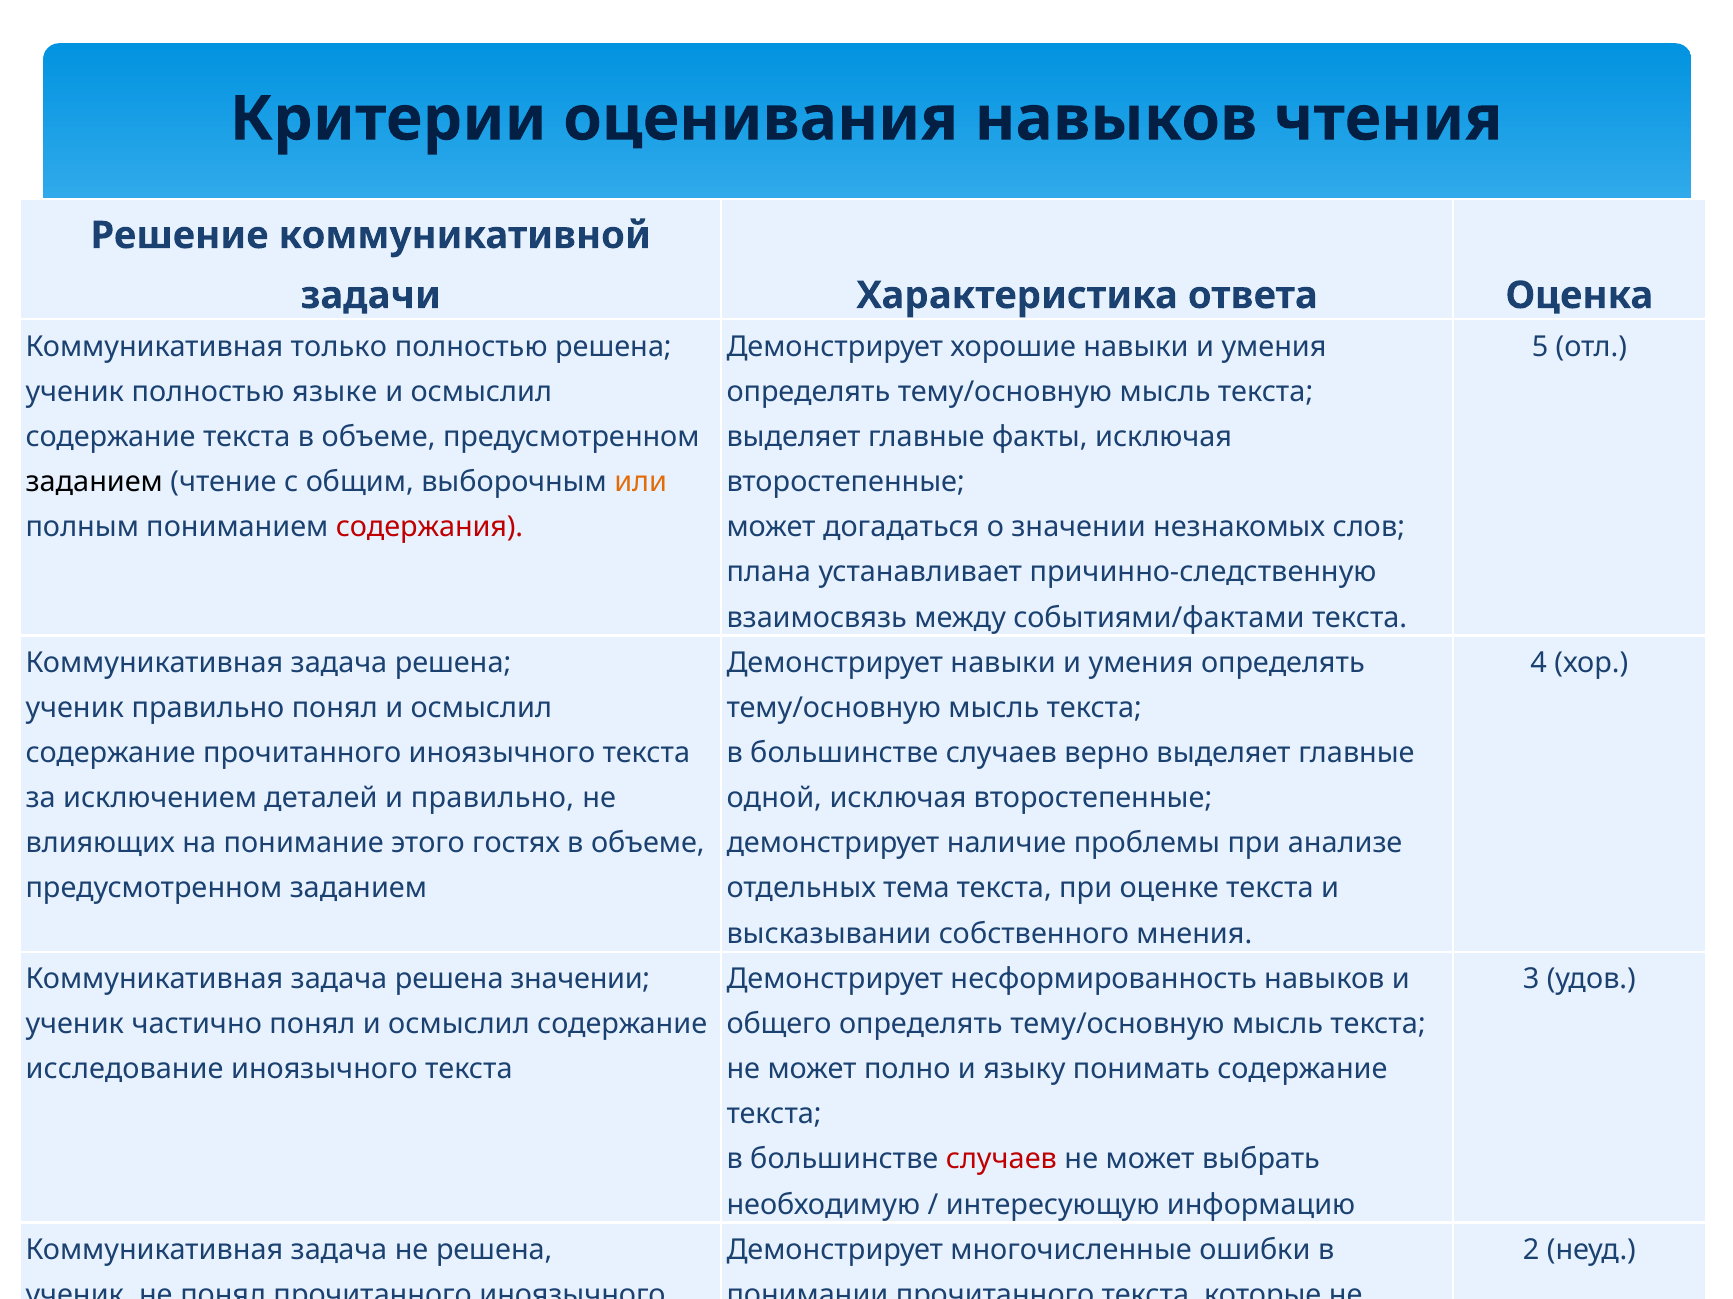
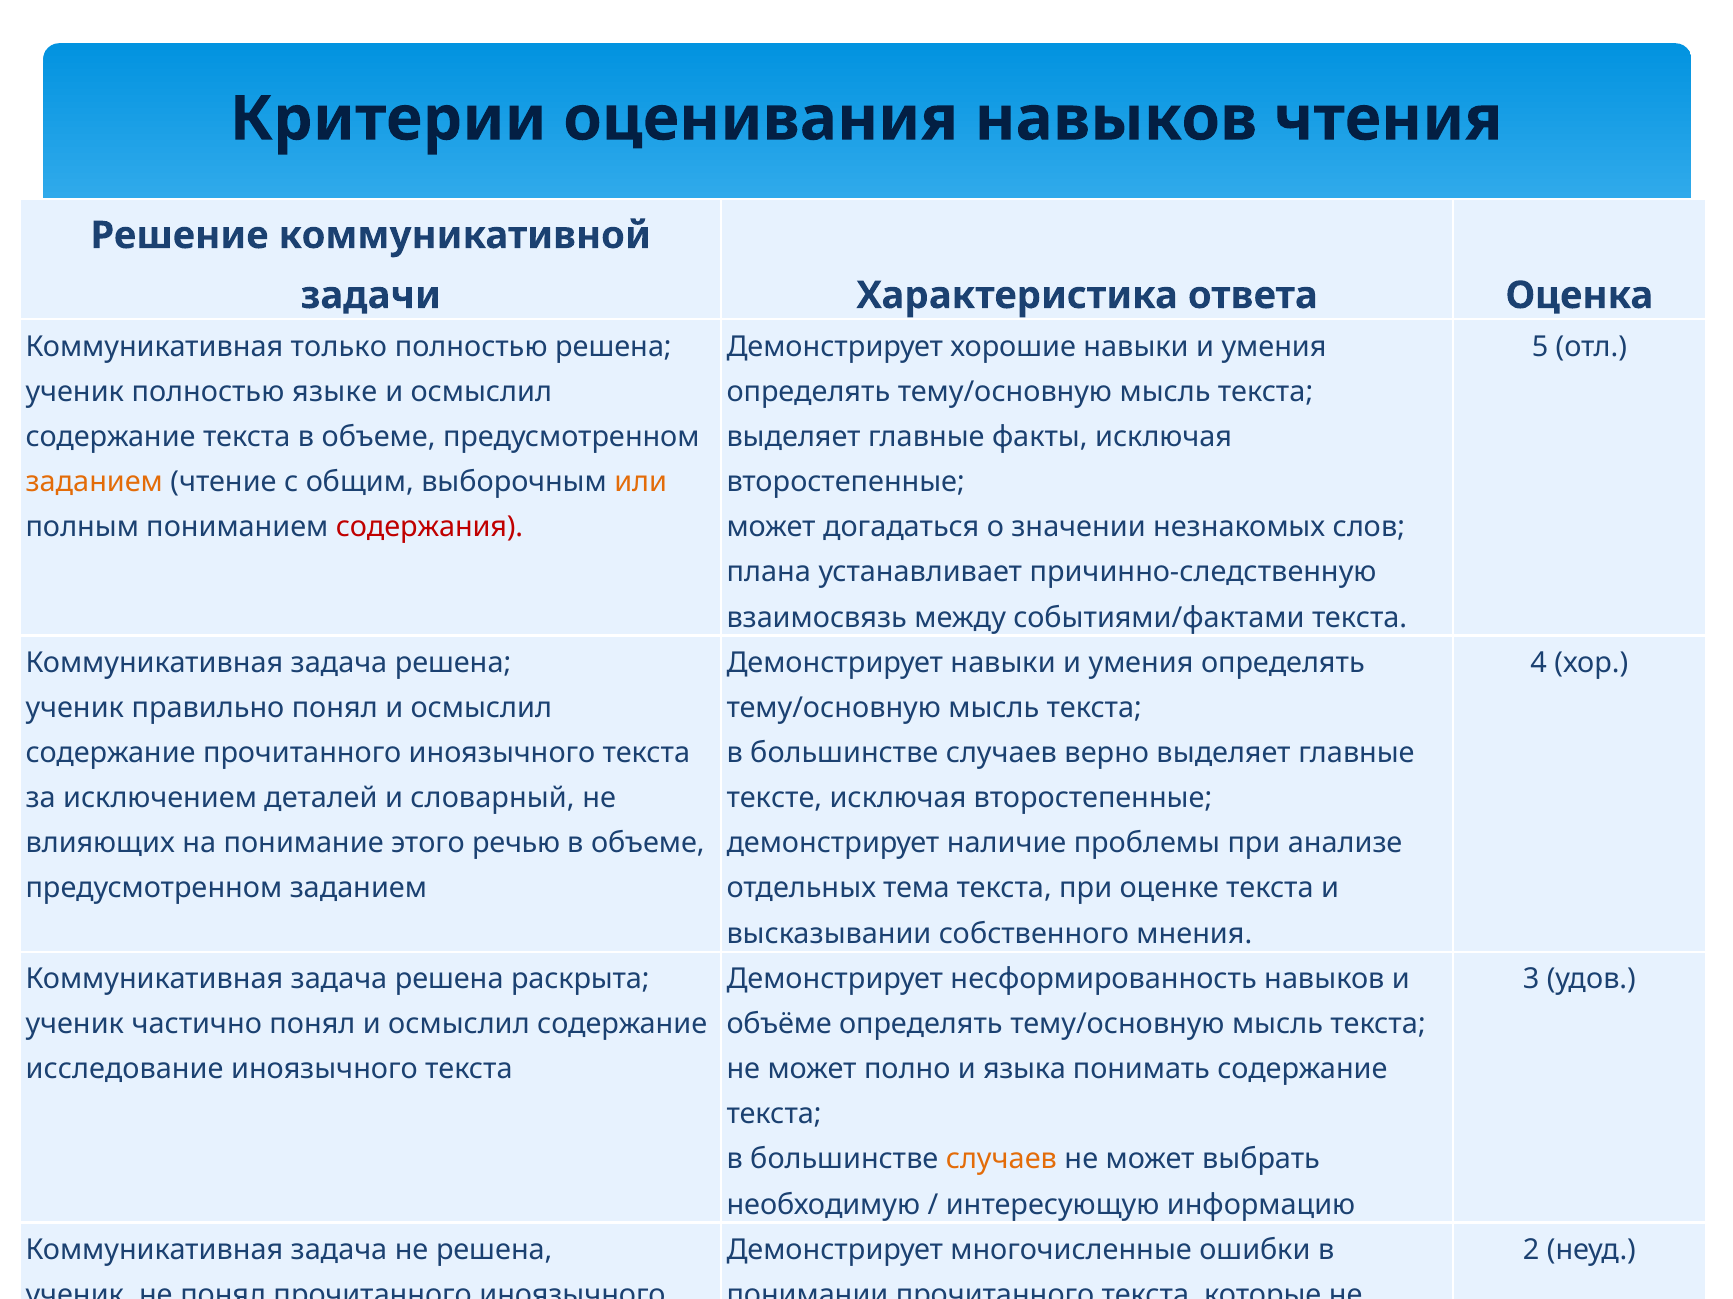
заданием at (94, 482) colour: black -> orange
и правильно: правильно -> словарный
одной: одной -> тексте
гостях: гостях -> речью
решена значении: значении -> раскрыта
общего at (779, 1025): общего -> объёме
языку: языку -> языка
случаев at (1001, 1160) colour: red -> orange
